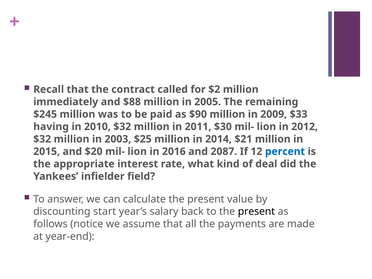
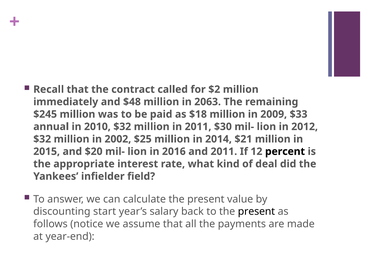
$88: $88 -> $48
2005: 2005 -> 2063
$90: $90 -> $18
having: having -> annual
2003: 2003 -> 2002
and 2087: 2087 -> 2011
percent colour: blue -> black
